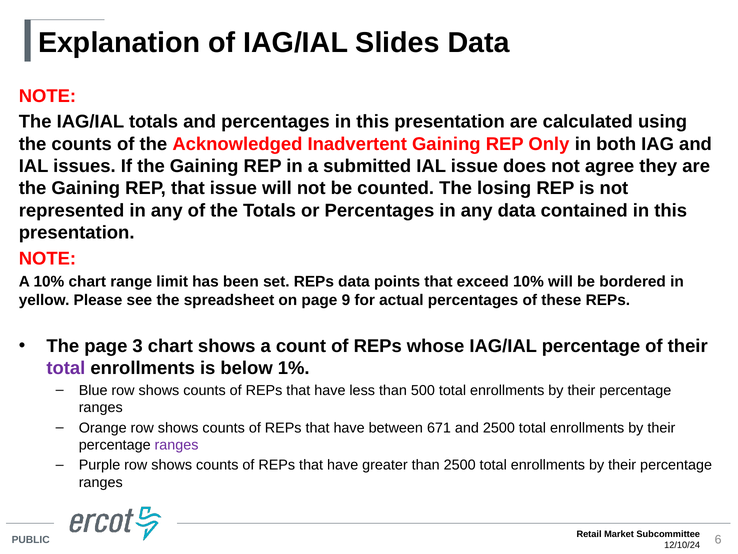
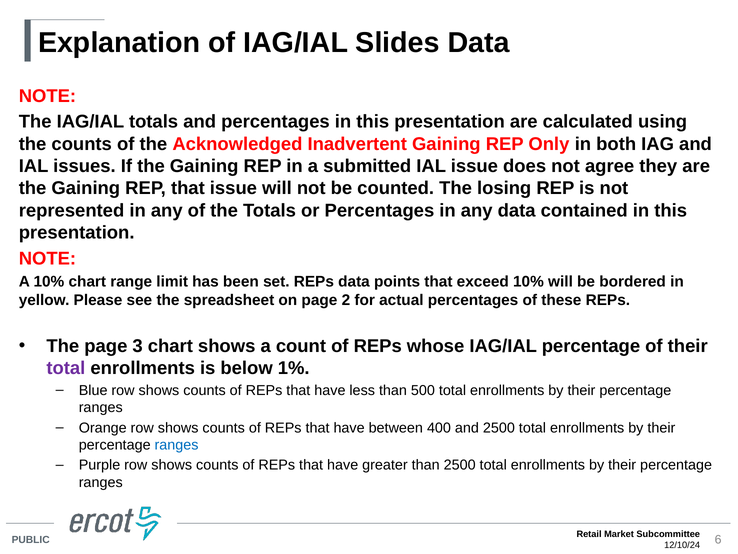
9: 9 -> 2
671: 671 -> 400
ranges at (177, 445) colour: purple -> blue
